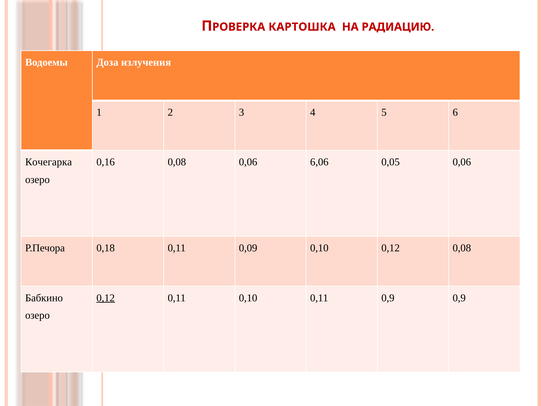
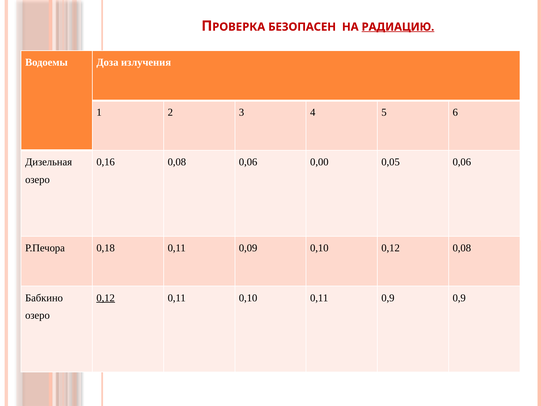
КАРТОШКА: КАРТОШКА -> БЕЗОПАСЕН
РАДИАЦИЮ underline: none -> present
Кочегарка: Кочегарка -> Дизельная
6,06: 6,06 -> 0,00
